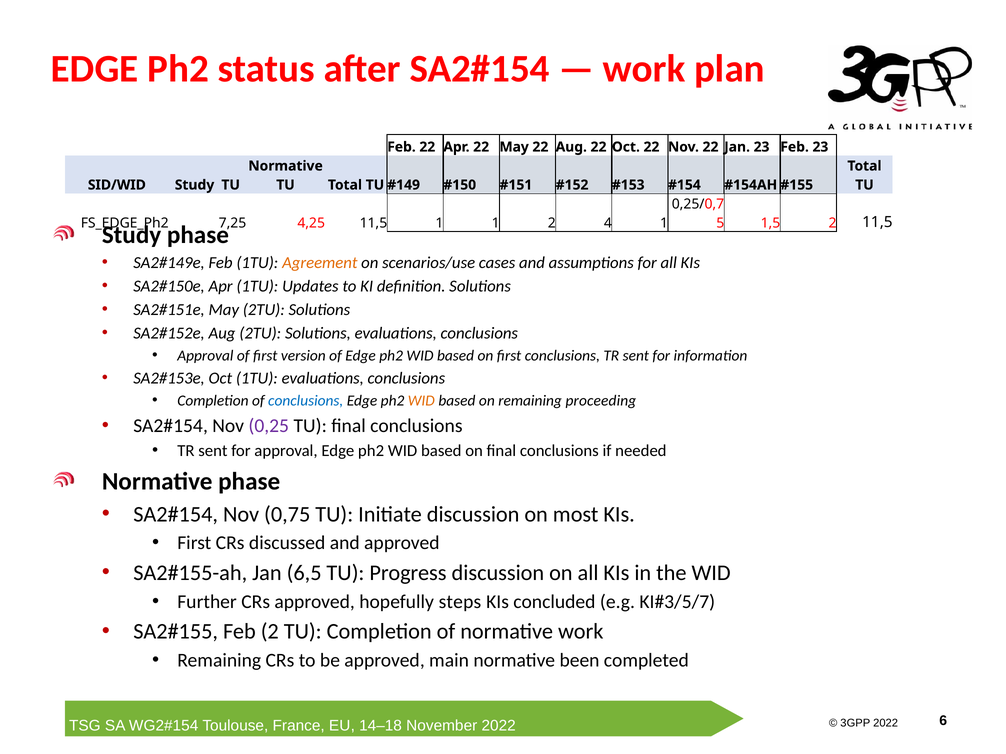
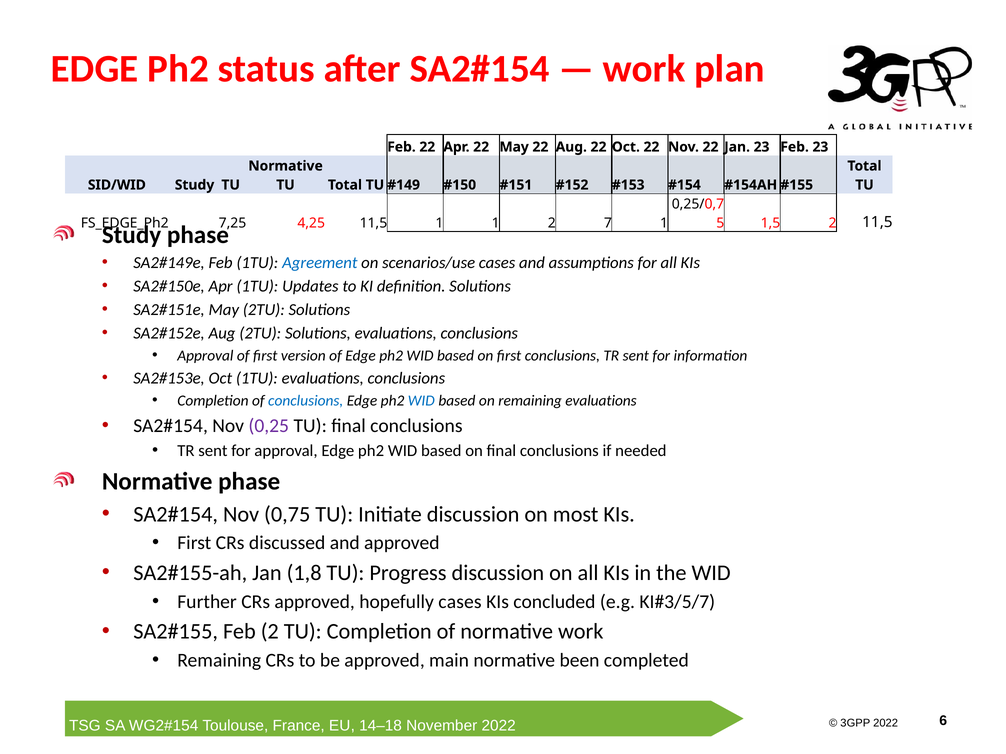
4: 4 -> 7
Agreement colour: orange -> blue
WID at (421, 401) colour: orange -> blue
remaining proceeding: proceeding -> evaluations
6,5: 6,5 -> 1,8
hopefully steps: steps -> cases
